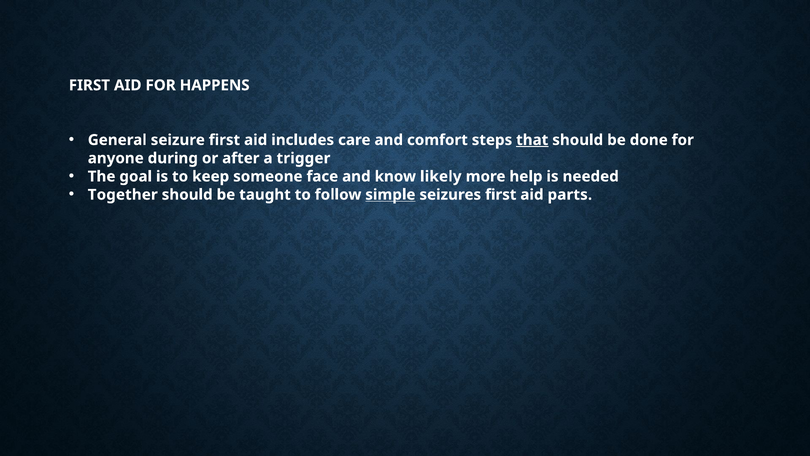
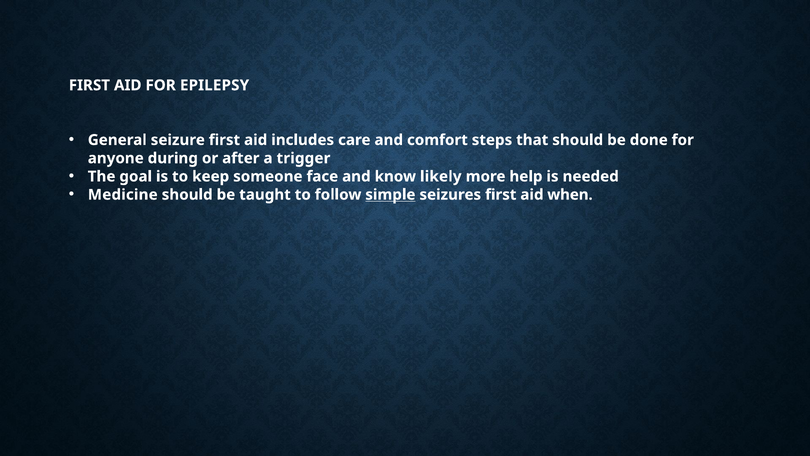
HAPPENS: HAPPENS -> EPILEPSY
that underline: present -> none
Together: Together -> Medicine
parts: parts -> when
